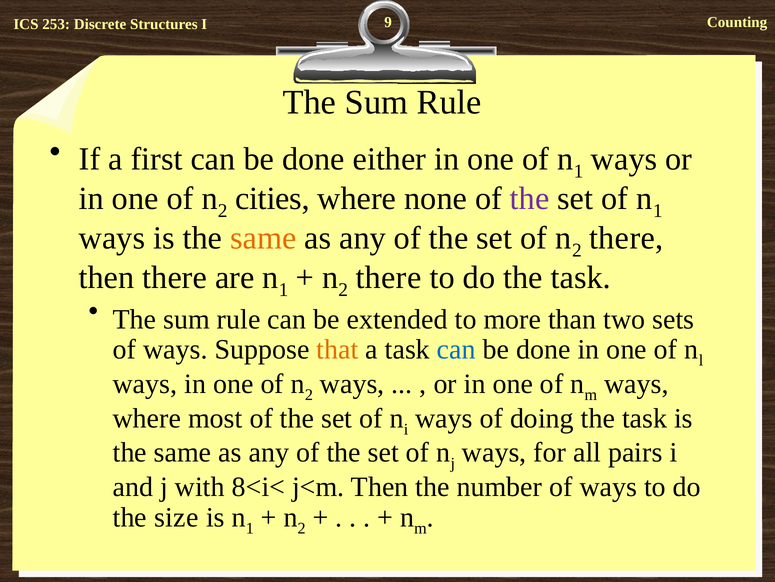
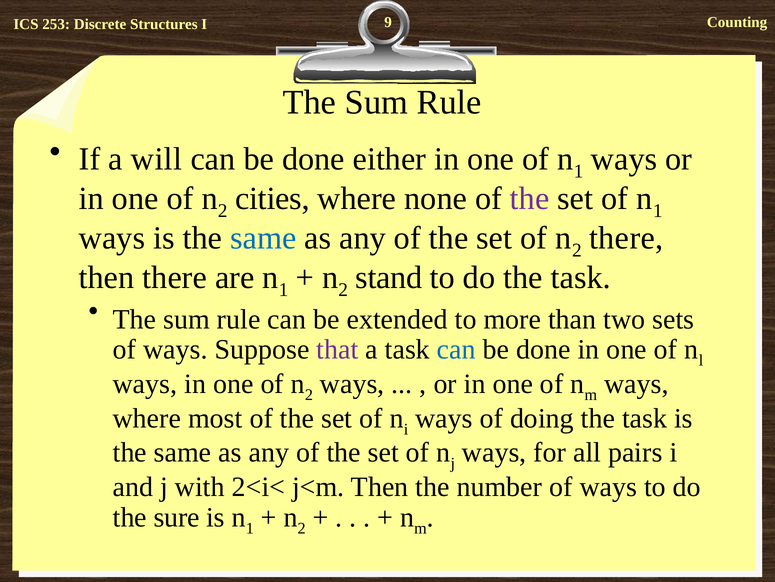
first: first -> will
same at (263, 238) colour: orange -> blue
there at (388, 277): there -> stand
that colour: orange -> purple
8<i<: 8<i< -> 2<i<
size: size -> sure
